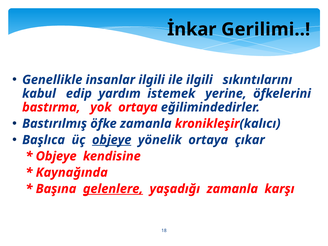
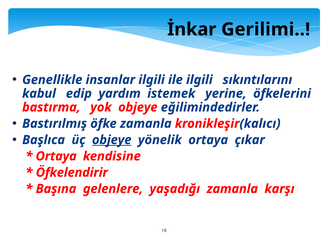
yok ortaya: ortaya -> objeye
Objeye at (56, 156): Objeye -> Ortaya
Kaynağında: Kaynağında -> Öfkelendirir
gelenlere underline: present -> none
